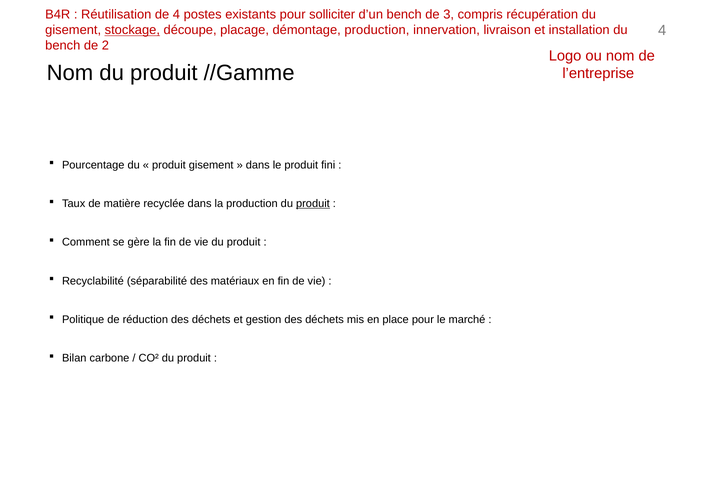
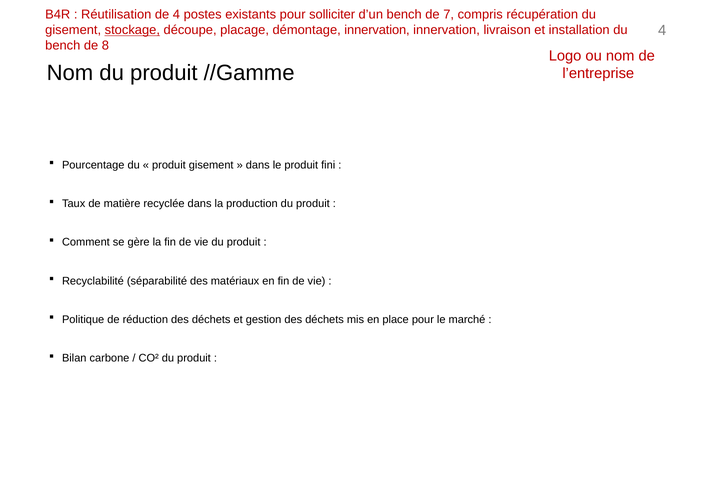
3: 3 -> 7
démontage production: production -> innervation
2: 2 -> 8
produit at (313, 204) underline: present -> none
